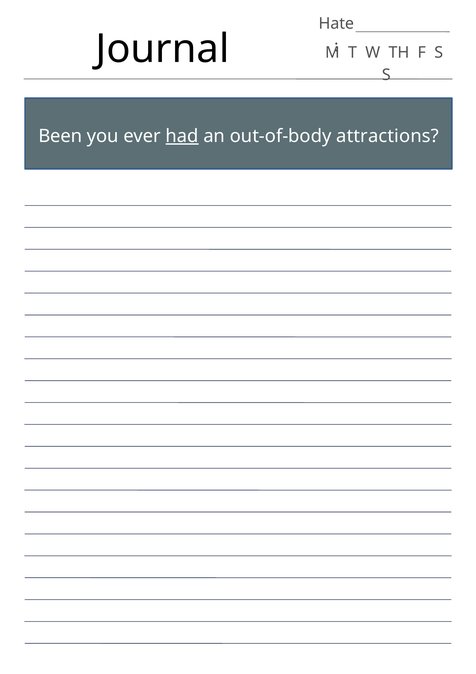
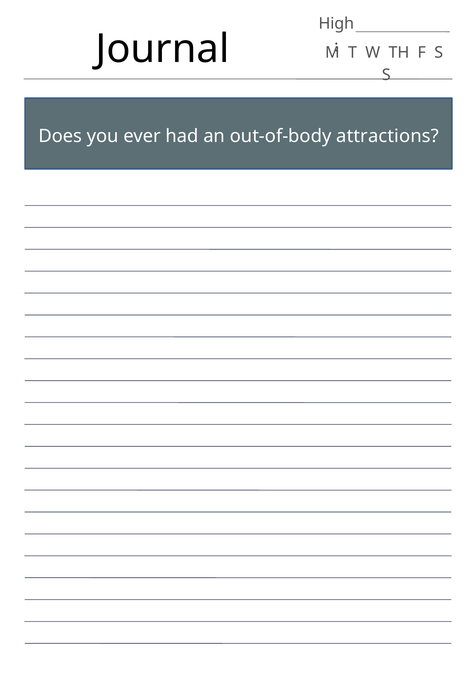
Hate: Hate -> High
Been: Been -> Does
had underline: present -> none
